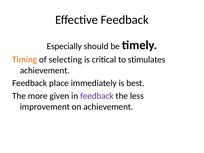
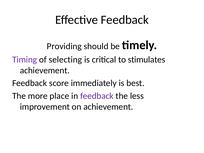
Especially: Especially -> Providing
Timing colour: orange -> purple
place: place -> score
given: given -> place
